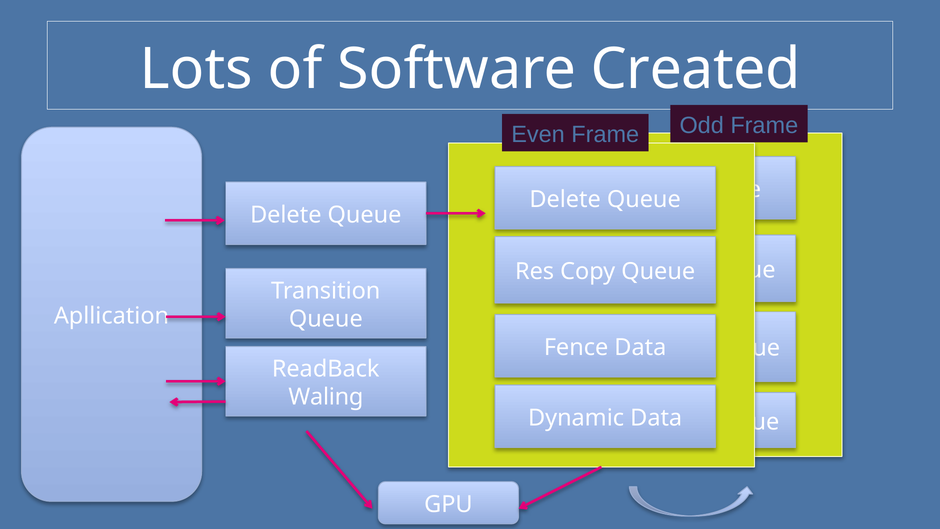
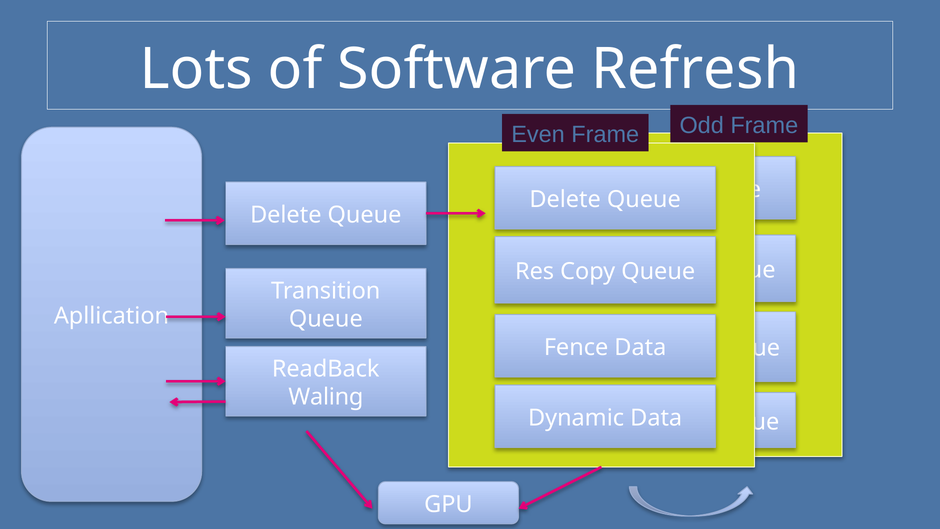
Created: Created -> Refresh
